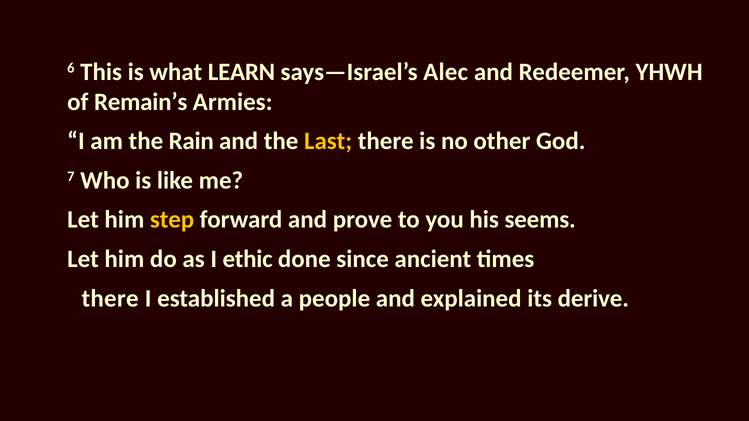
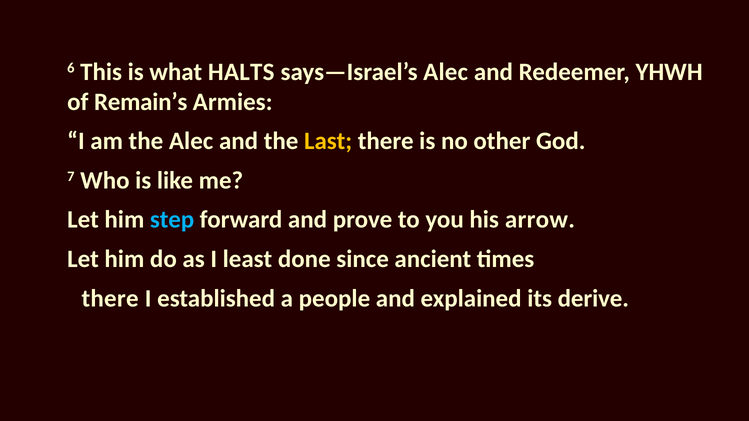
LEARN: LEARN -> HALTS
the Rain: Rain -> Alec
step colour: yellow -> light blue
seems: seems -> arrow
ethic: ethic -> least
